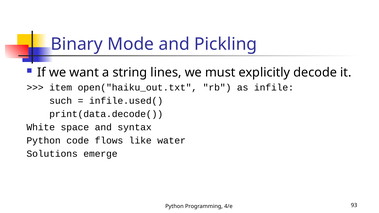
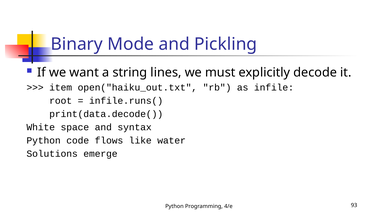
such: such -> root
infile.used(: infile.used( -> infile.runs(
